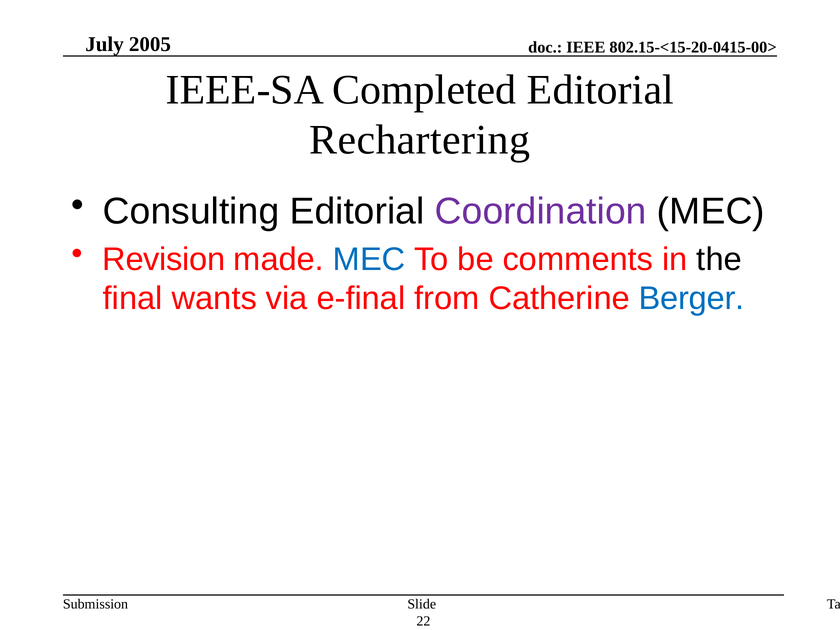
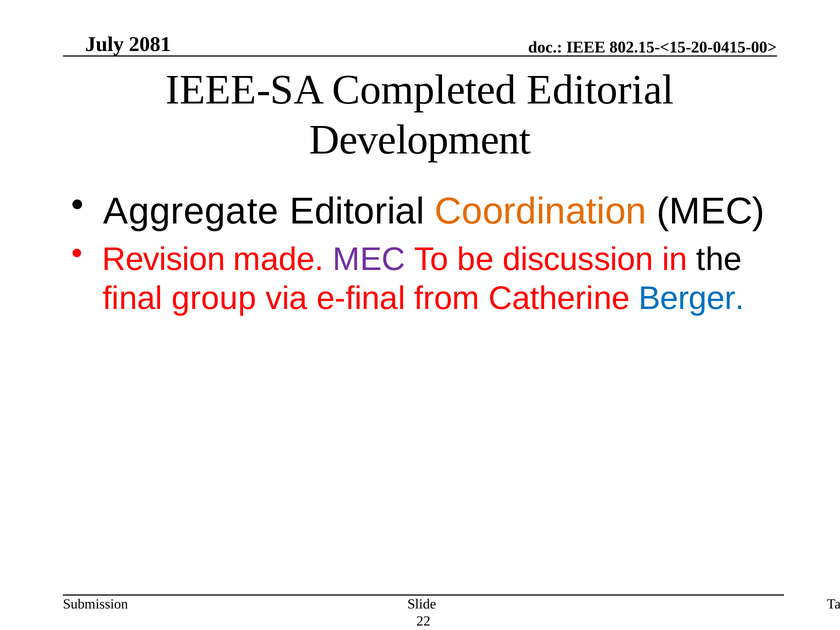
2005: 2005 -> 2081
Rechartering: Rechartering -> Development
Consulting: Consulting -> Aggregate
Coordination colour: purple -> orange
MEC at (369, 259) colour: blue -> purple
comments: comments -> discussion
wants: wants -> group
